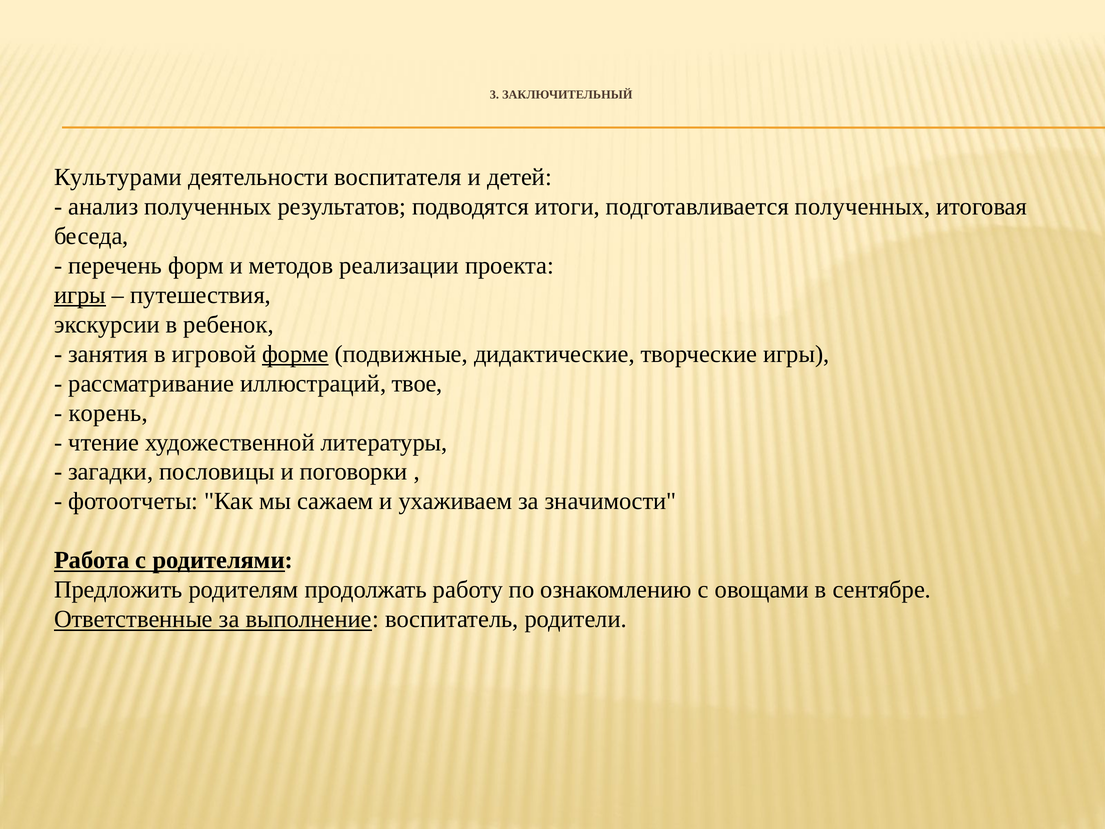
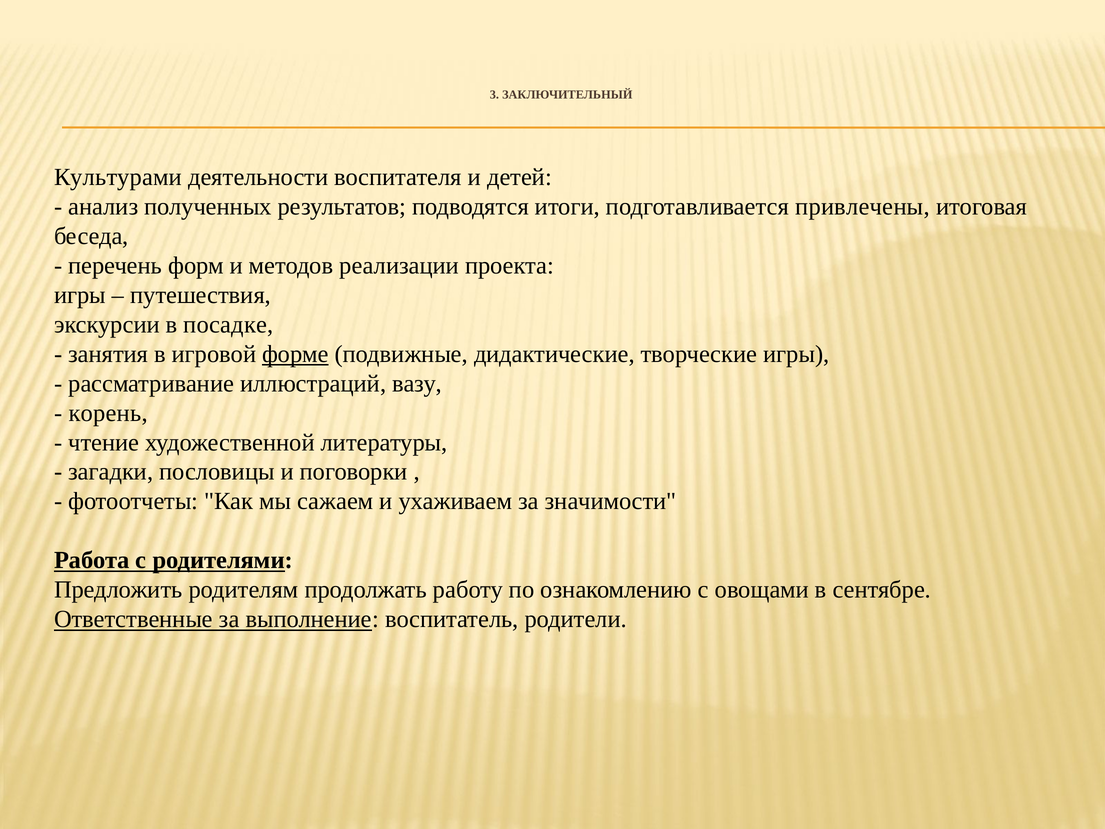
подготавливается полученных: полученных -> привлечены
игры at (80, 295) underline: present -> none
ребенок: ребенок -> посадке
твое: твое -> вазу
